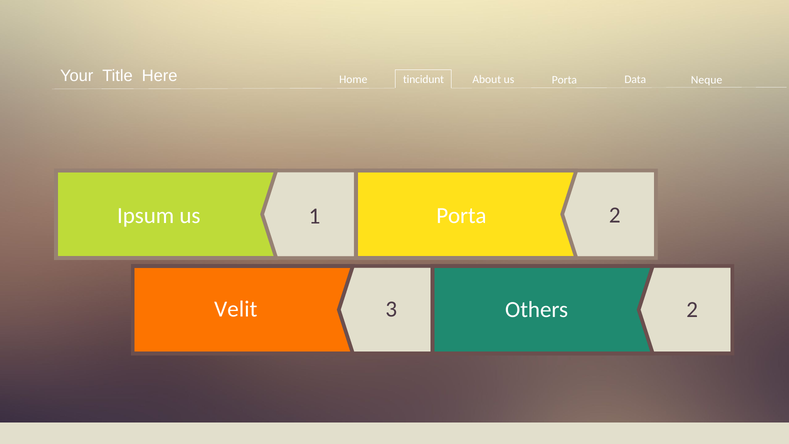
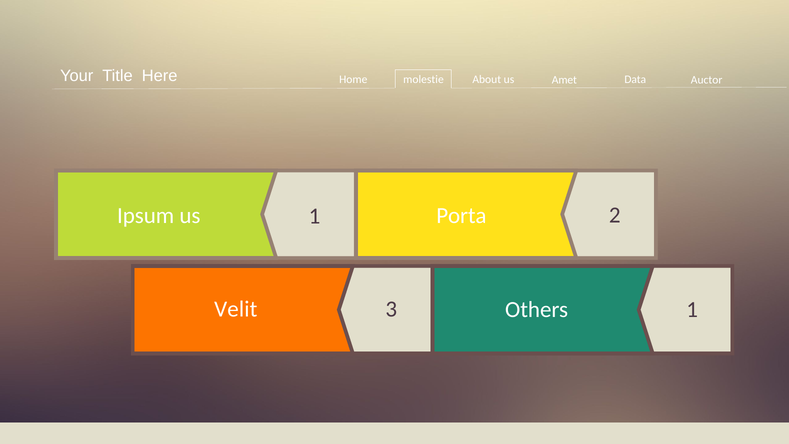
tincidunt: tincidunt -> molestie
us Porta: Porta -> Amet
Neque: Neque -> Auctor
3 2: 2 -> 1
